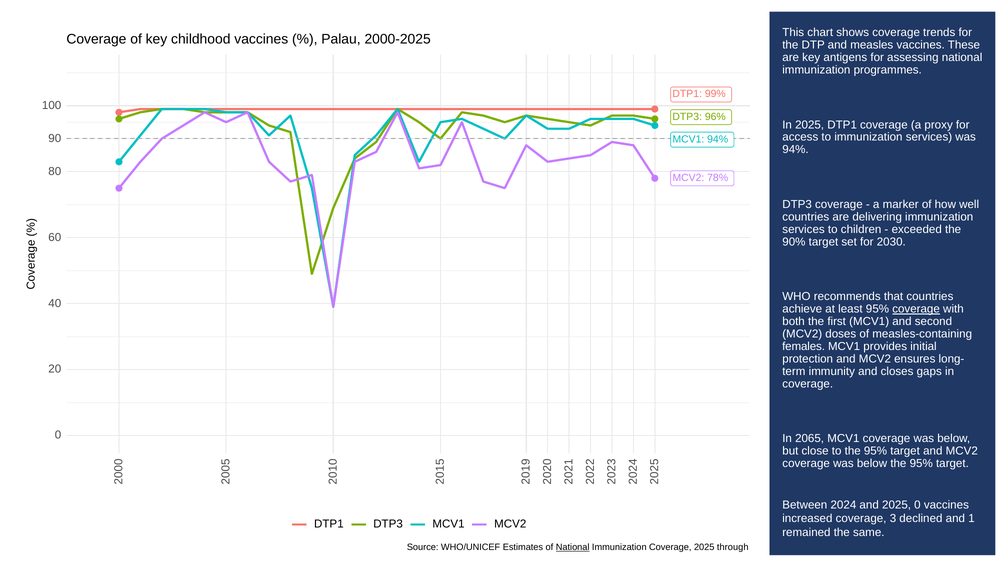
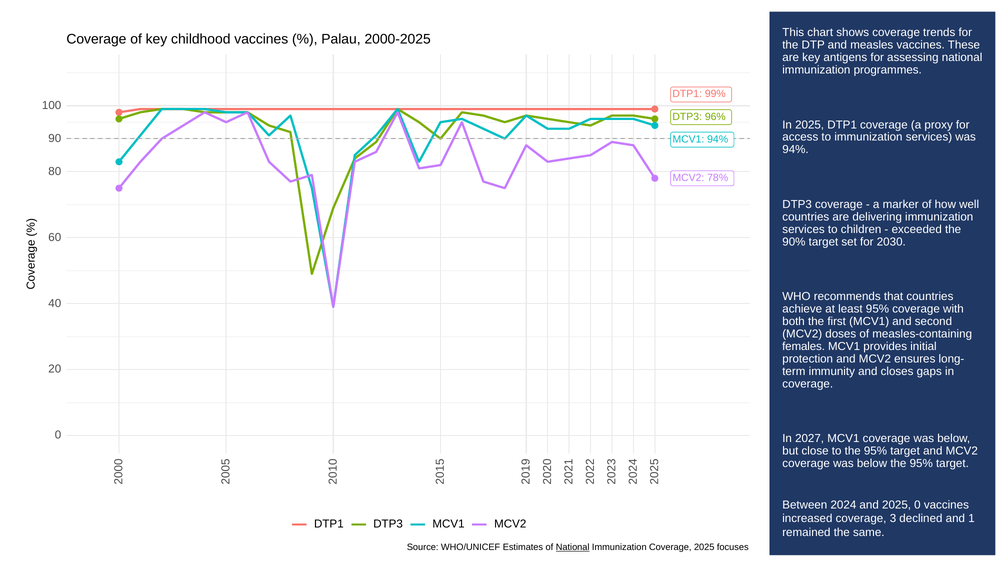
coverage at (916, 309) underline: present -> none
2065: 2065 -> 2027
through: through -> focuses
